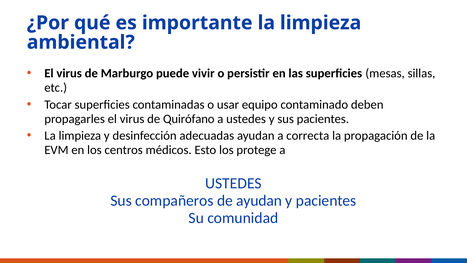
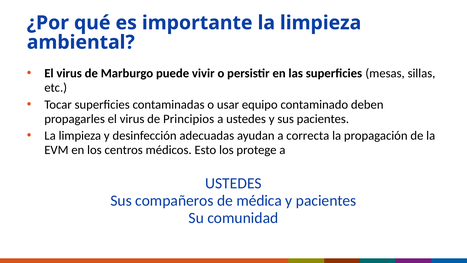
Quirófano: Quirófano -> Principios
de ayudan: ayudan -> médica
